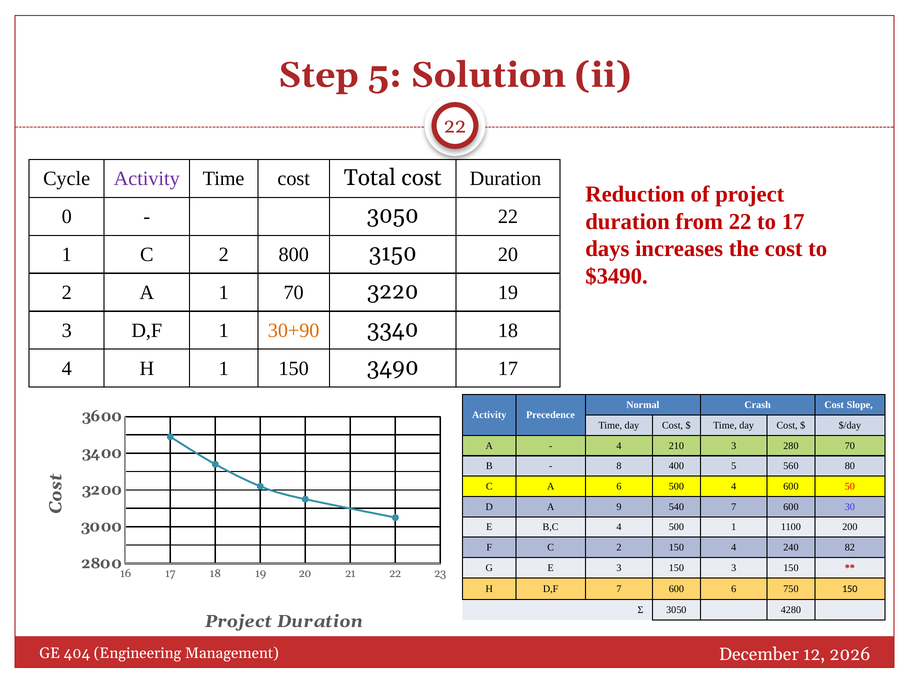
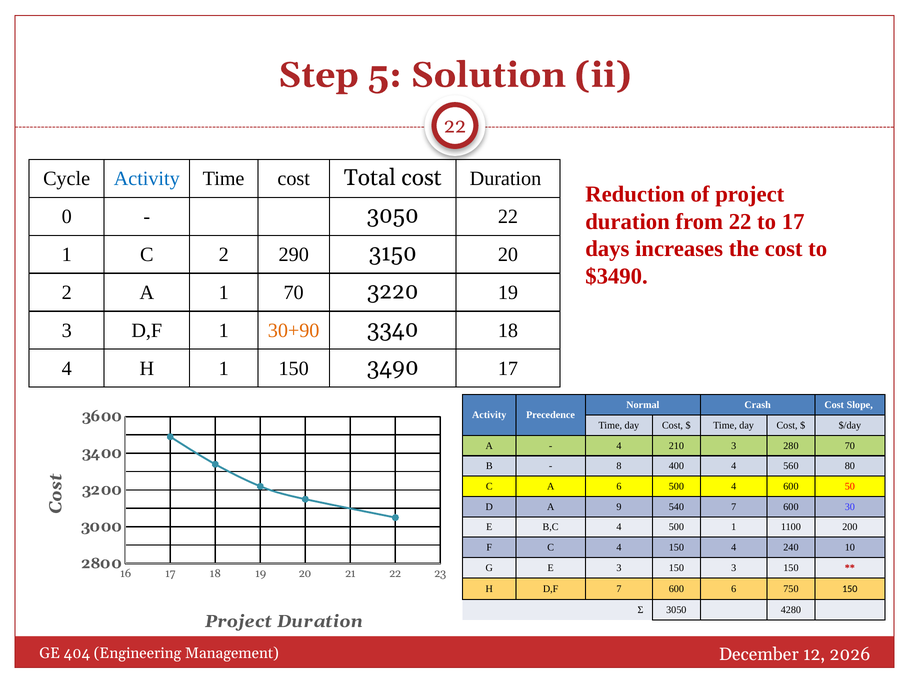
Activity at (147, 178) colour: purple -> blue
800: 800 -> 290
400 5: 5 -> 4
F C 2: 2 -> 4
82: 82 -> 10
